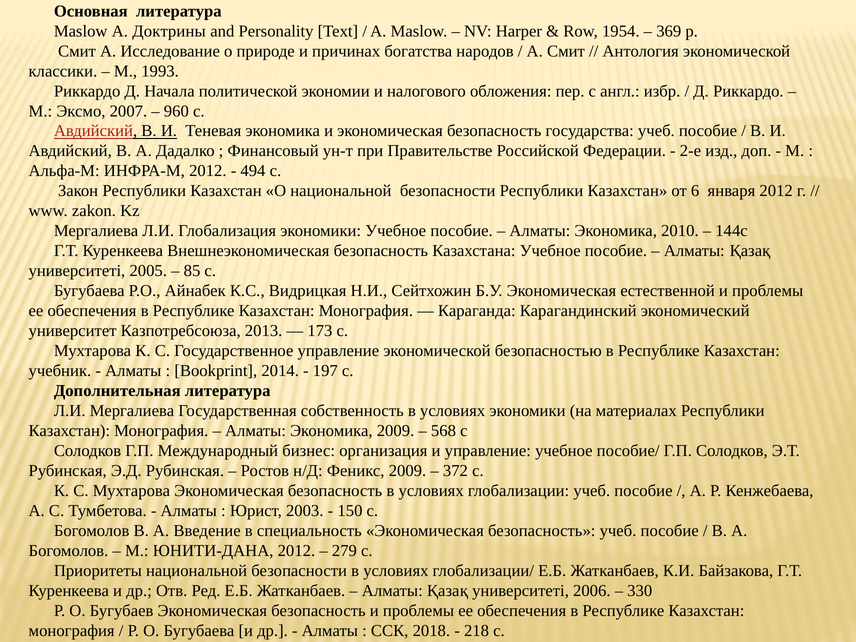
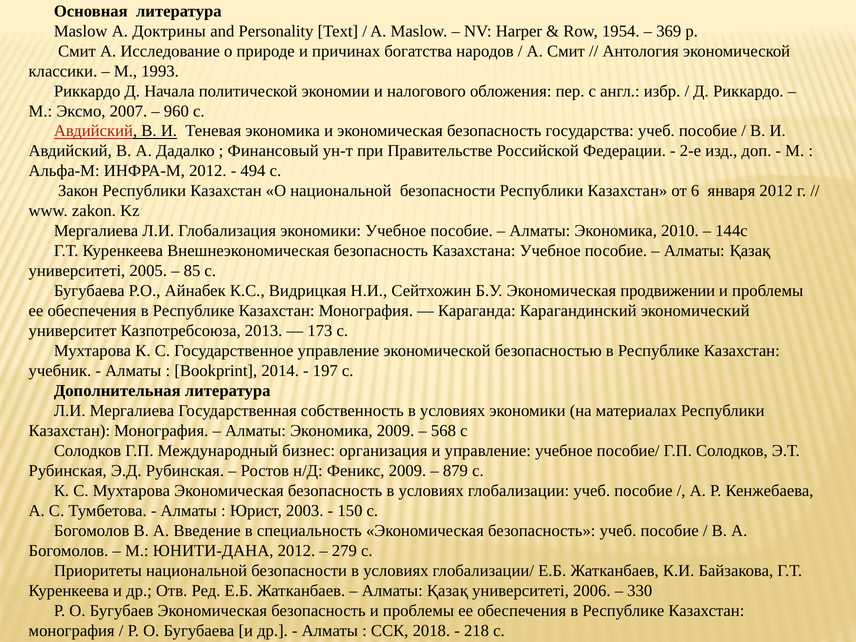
естественной: естественной -> продвижении
372: 372 -> 879
